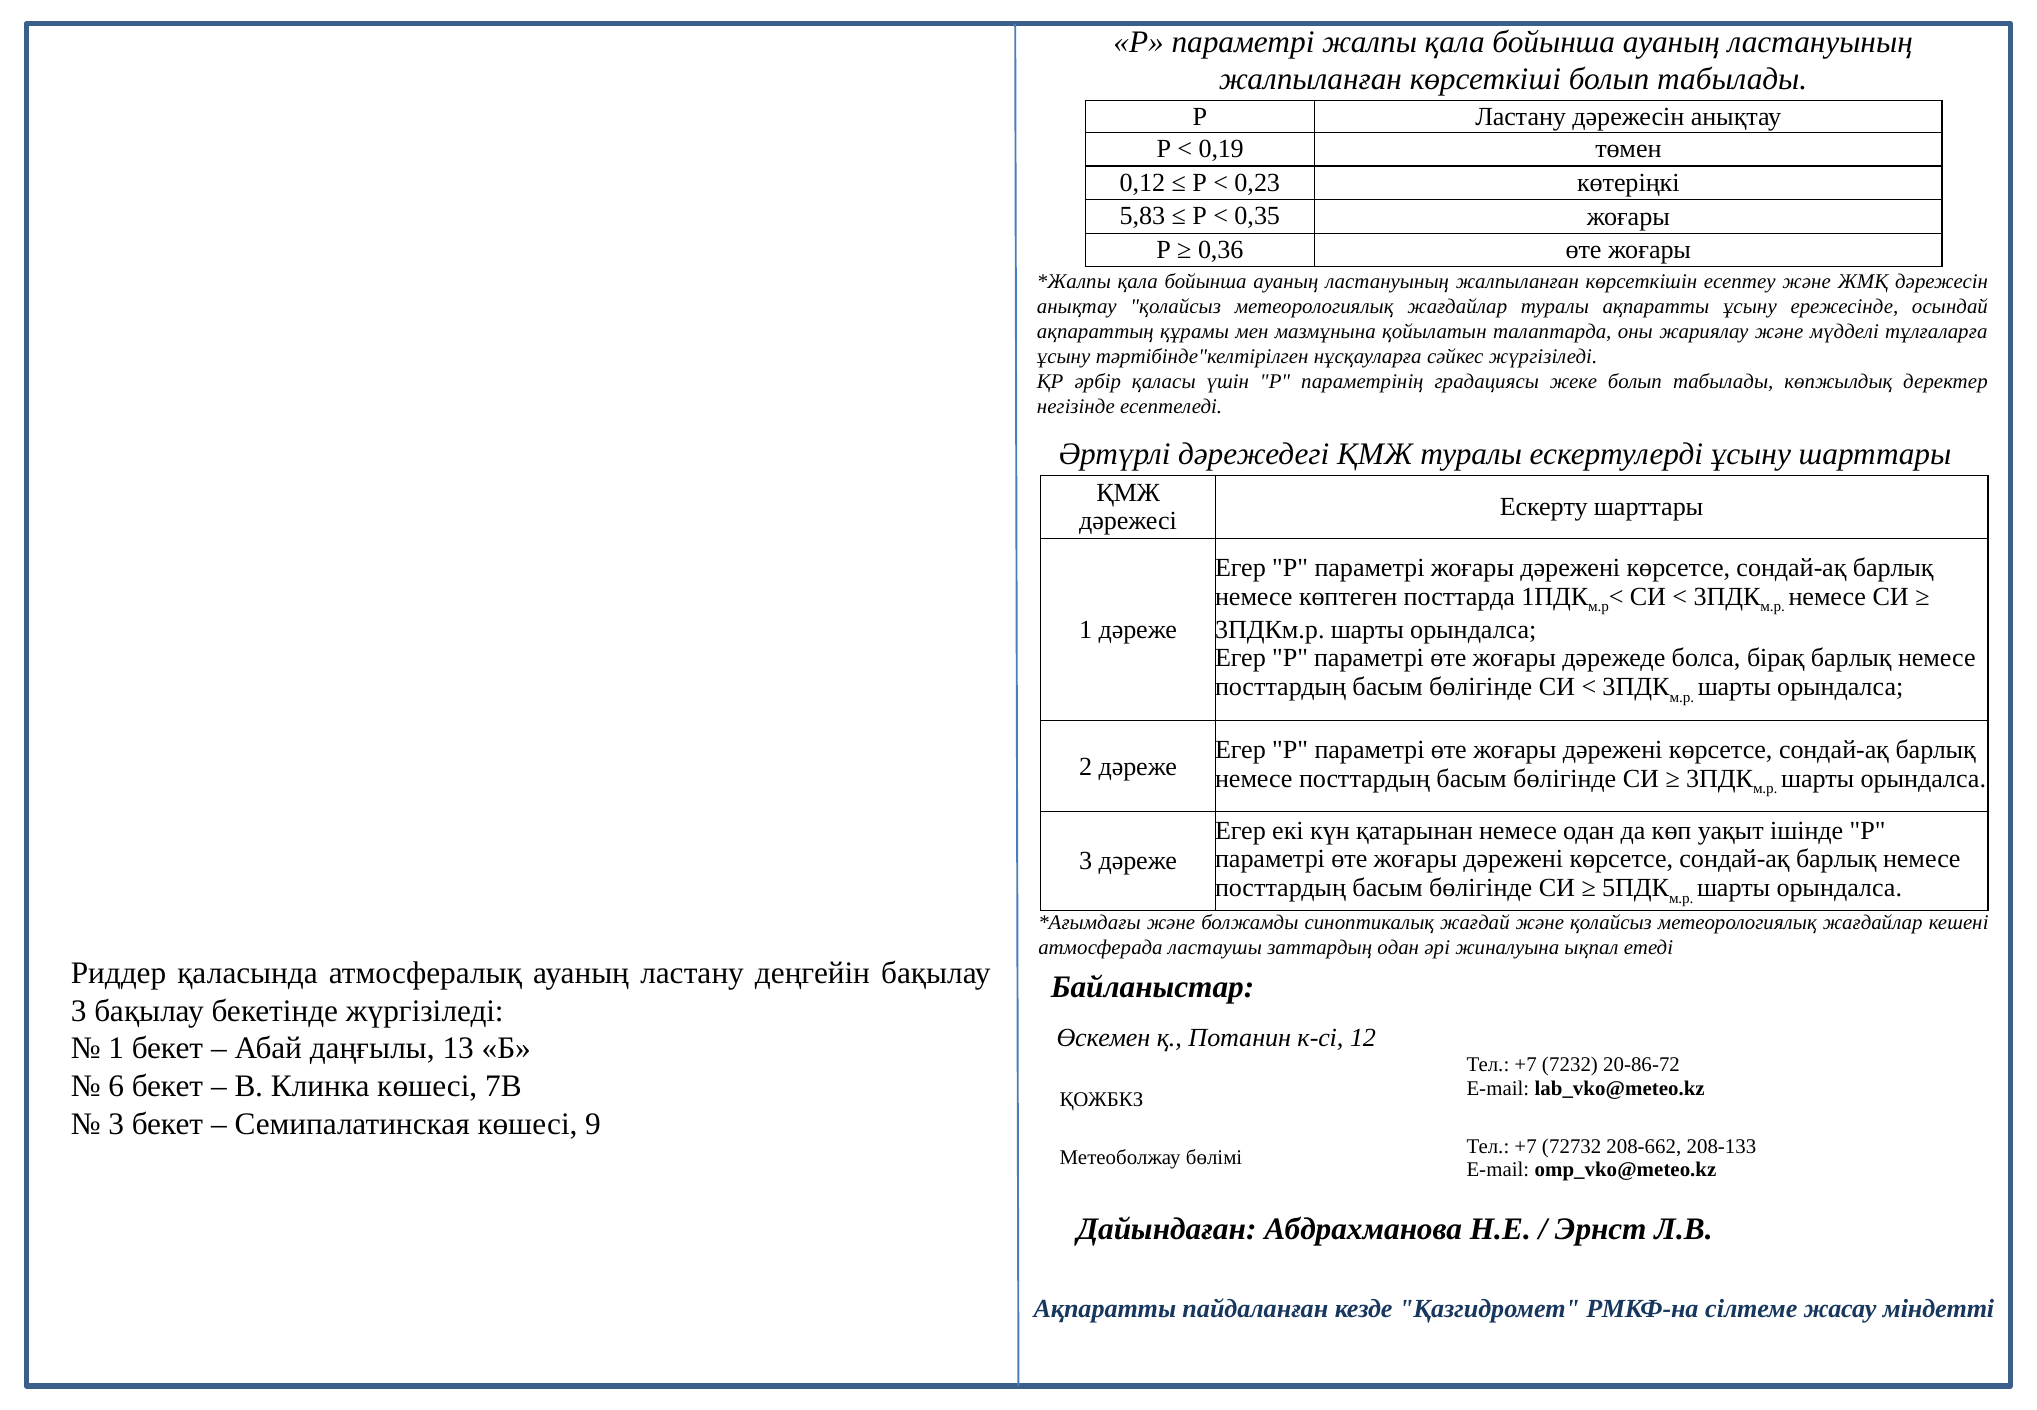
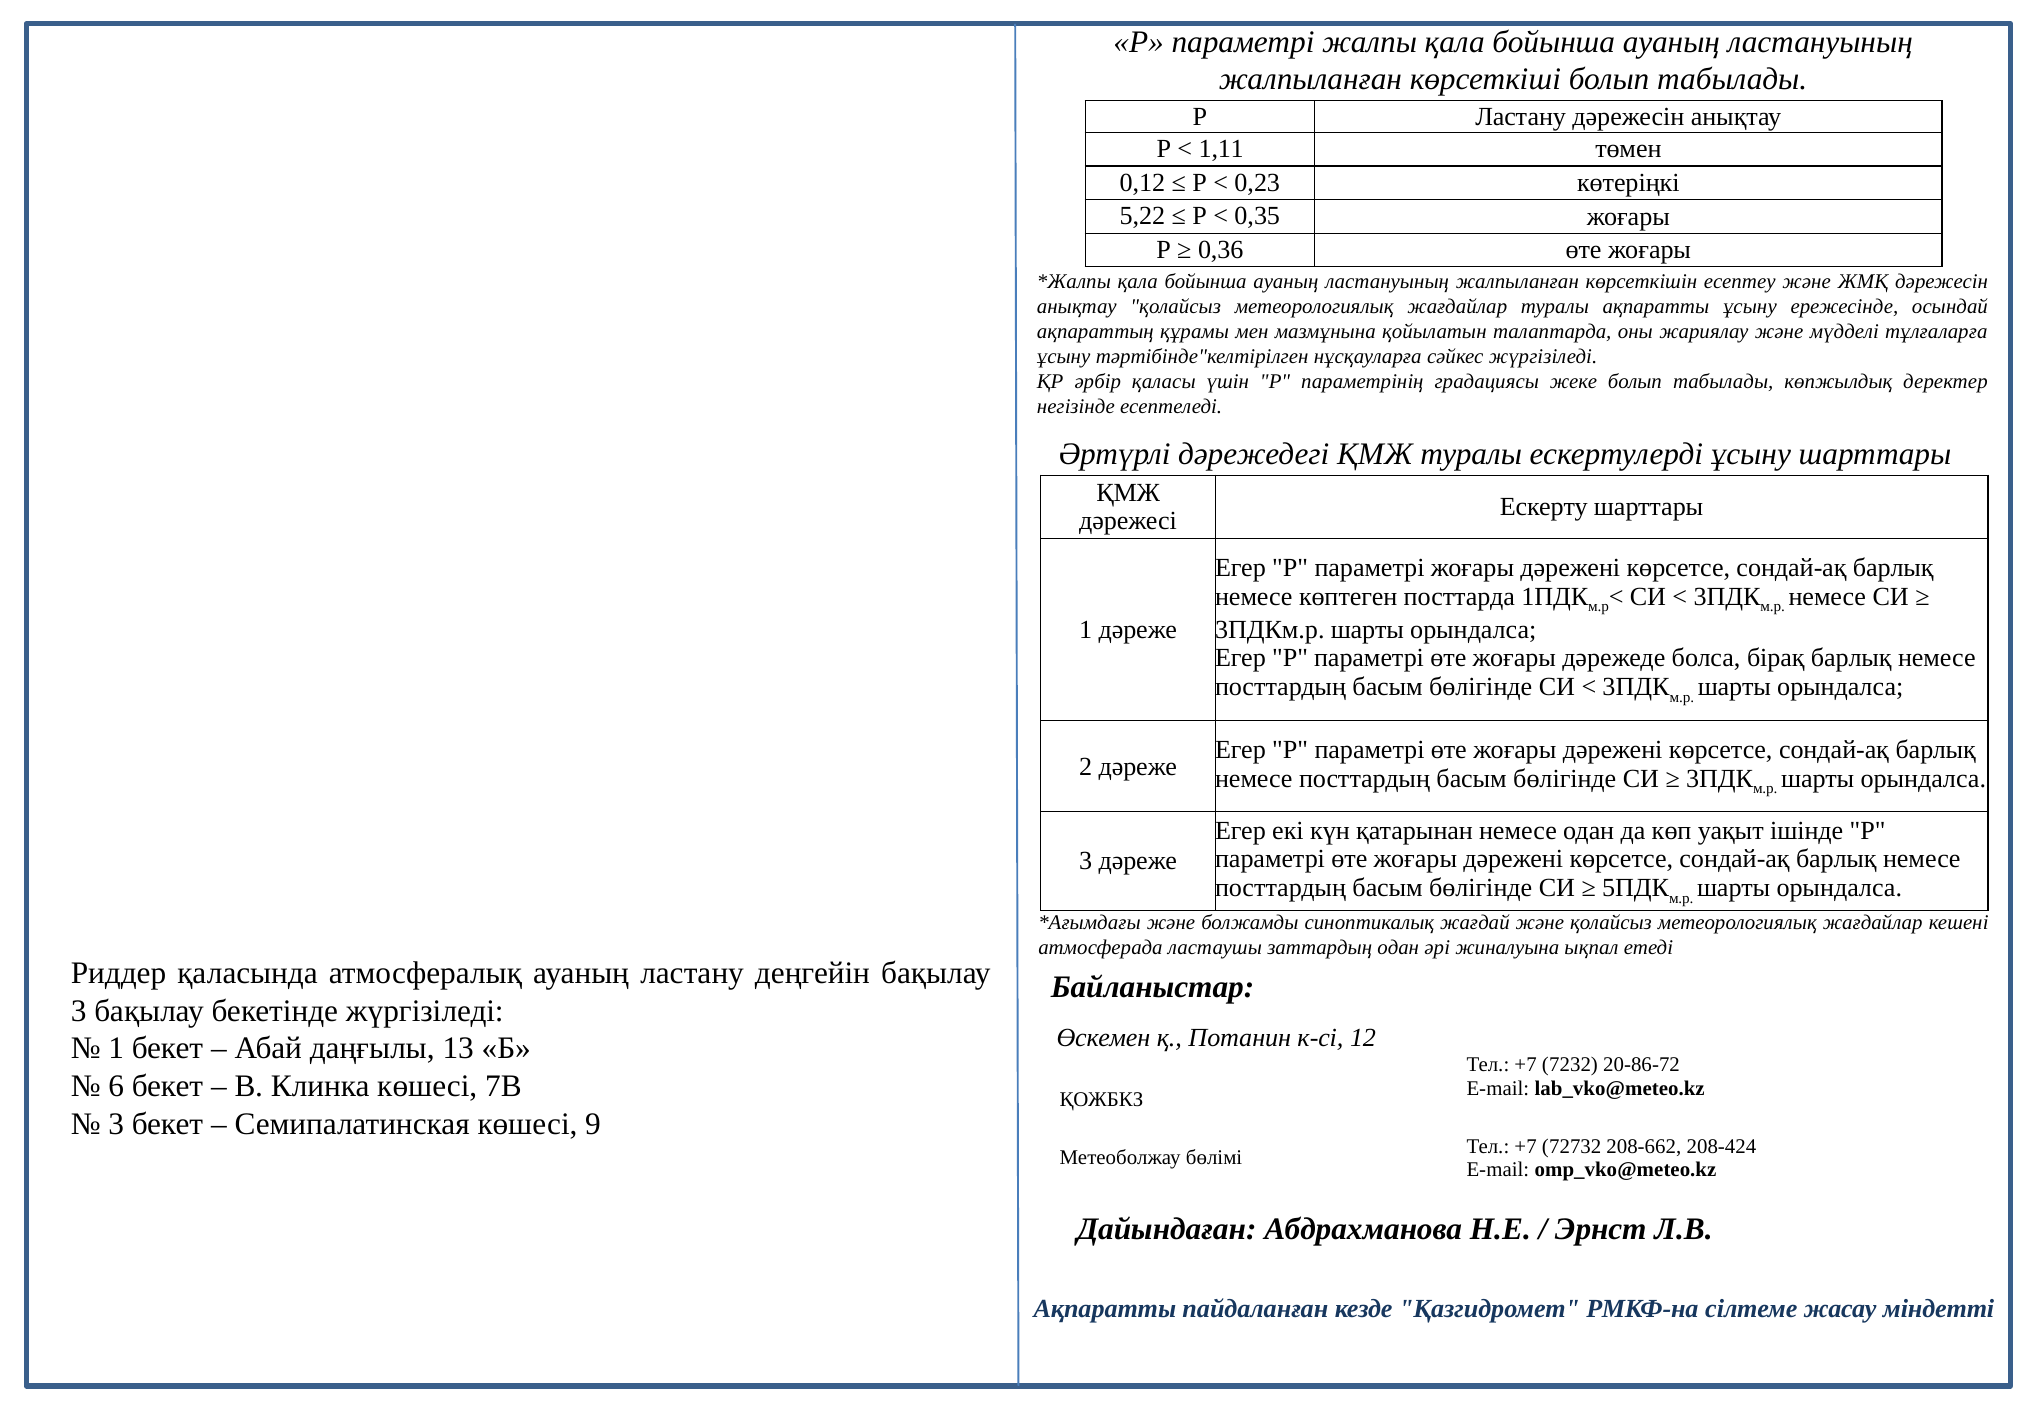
0,19: 0,19 -> 1,11
5,83: 5,83 -> 5,22
208-133: 208-133 -> 208-424
